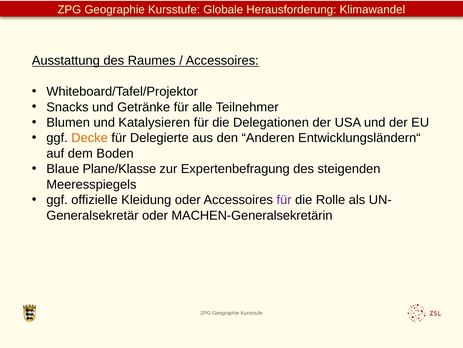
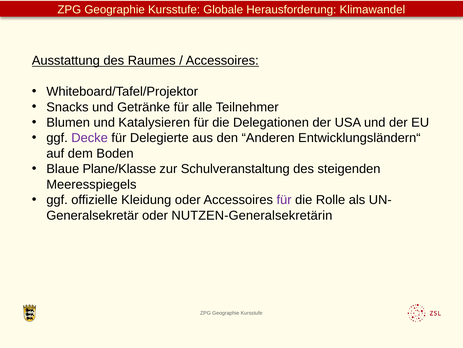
Decke colour: orange -> purple
Expertenbefragung: Expertenbefragung -> Schulveranstaltung
MACHEN-Generalsekretärin: MACHEN-Generalsekretärin -> NUTZEN-Generalsekretärin
